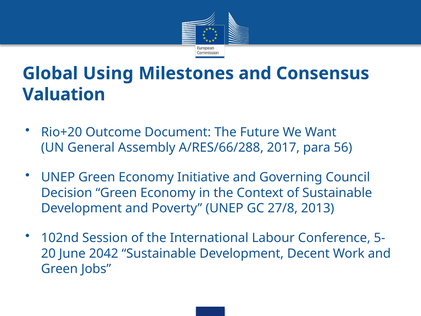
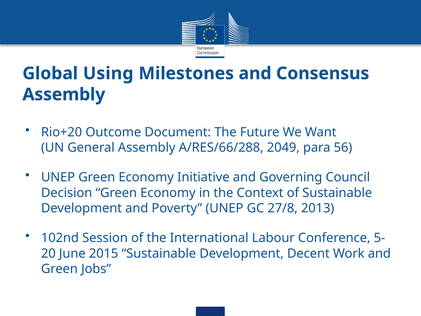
Valuation at (64, 94): Valuation -> Assembly
2017: 2017 -> 2049
2042: 2042 -> 2015
